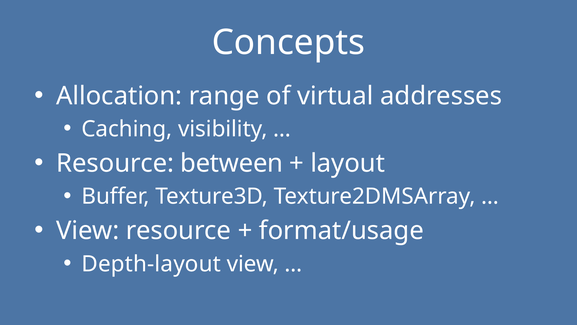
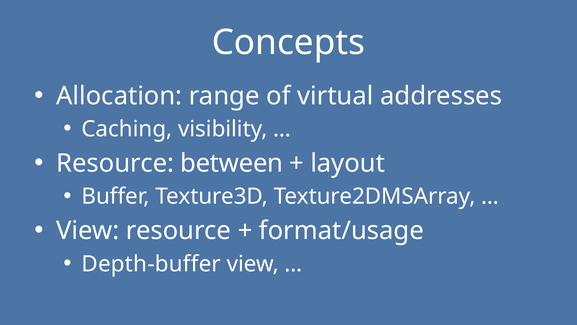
Depth-layout: Depth-layout -> Depth-buffer
